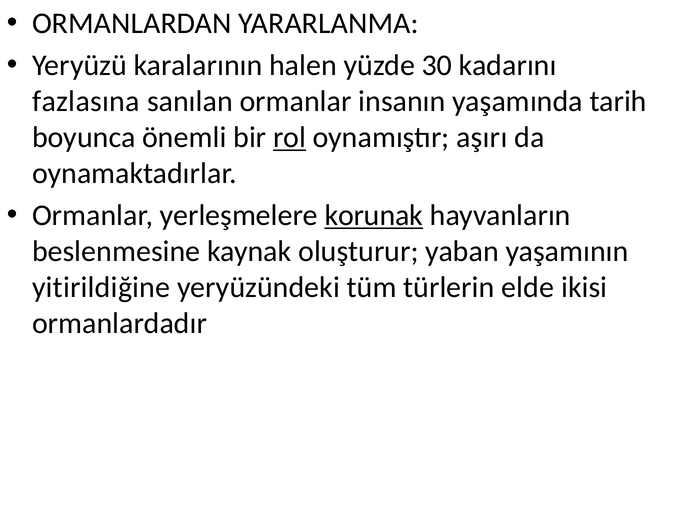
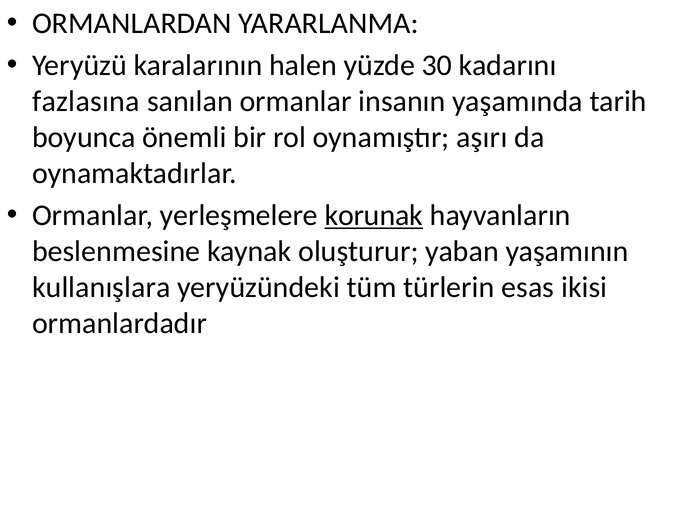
rol underline: present -> none
yitirildiğine: yitirildiğine -> kullanışlara
elde: elde -> esas
